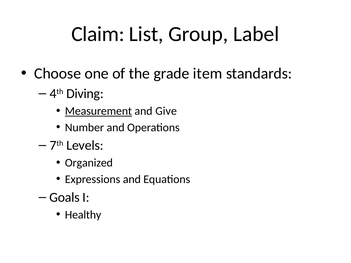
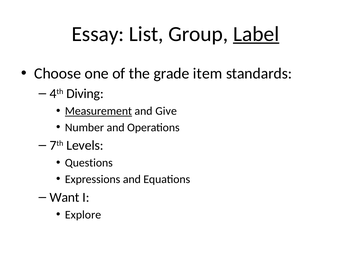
Claim: Claim -> Essay
Label underline: none -> present
Organized: Organized -> Questions
Goals: Goals -> Want
Healthy: Healthy -> Explore
